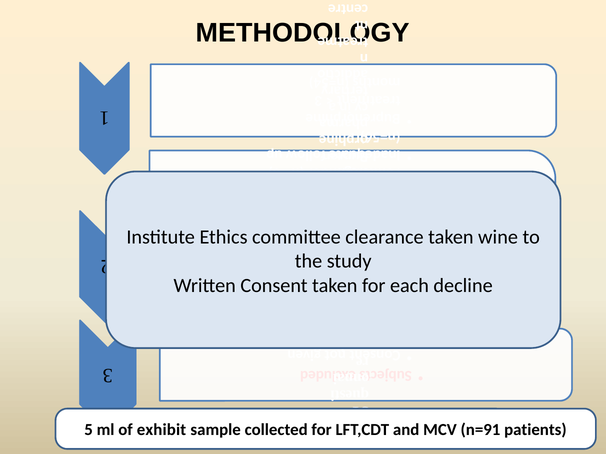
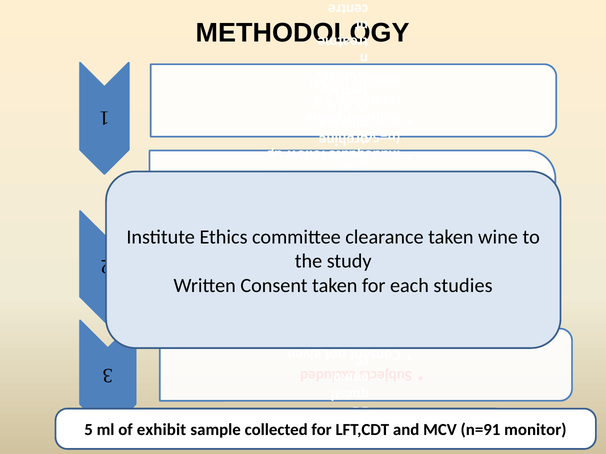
decline: decline -> studies
patients: patients -> monitor
